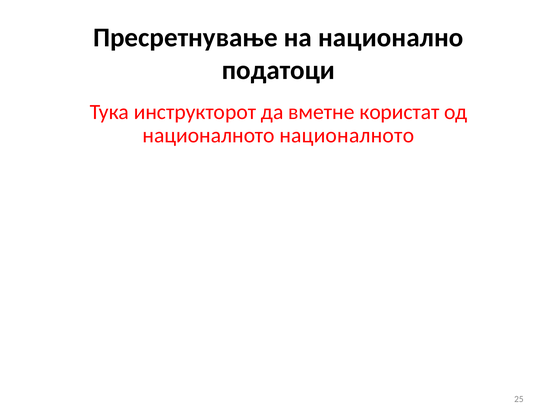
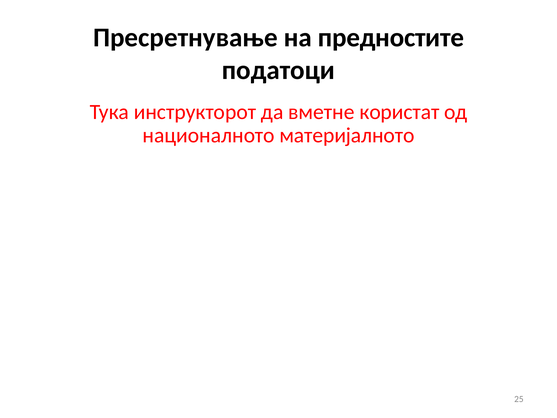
национално: национално -> предностите
националното националното: националното -> материјалното
